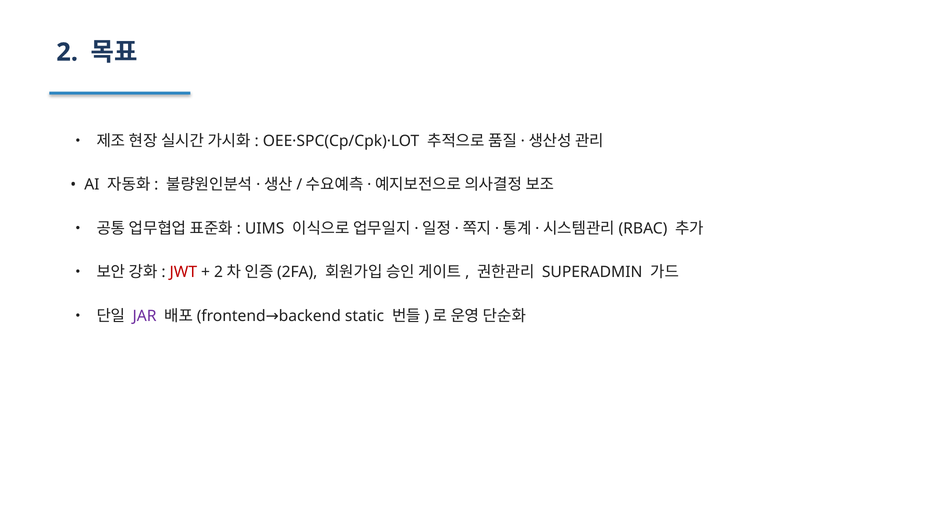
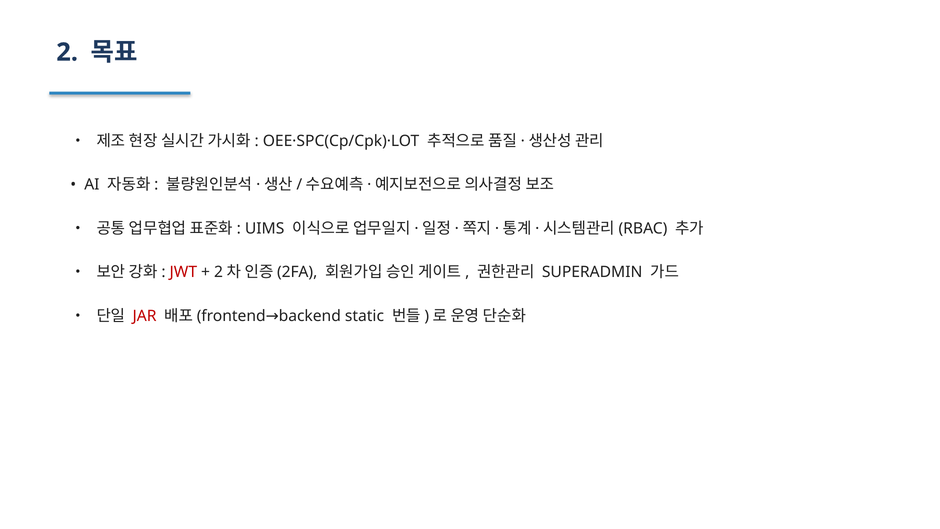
JAR colour: purple -> red
